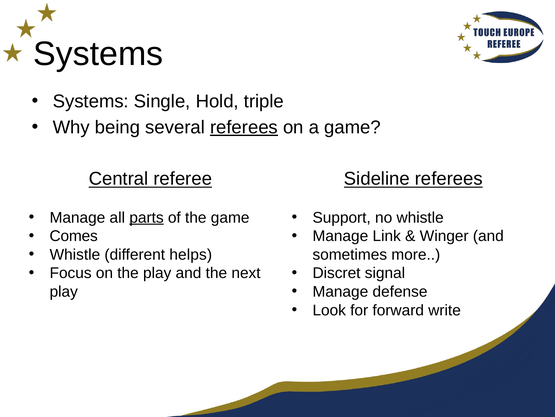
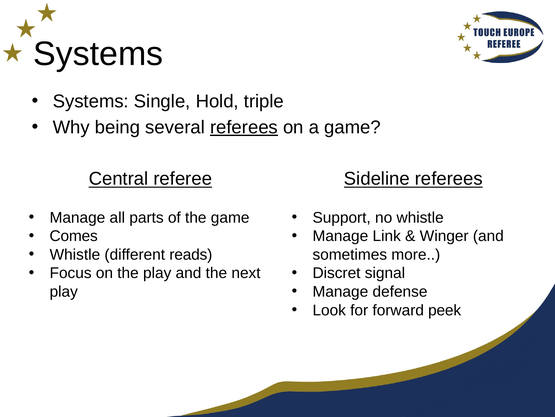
parts underline: present -> none
helps: helps -> reads
write: write -> peek
